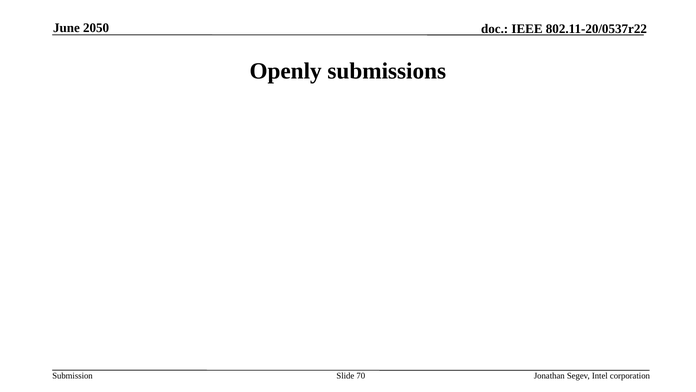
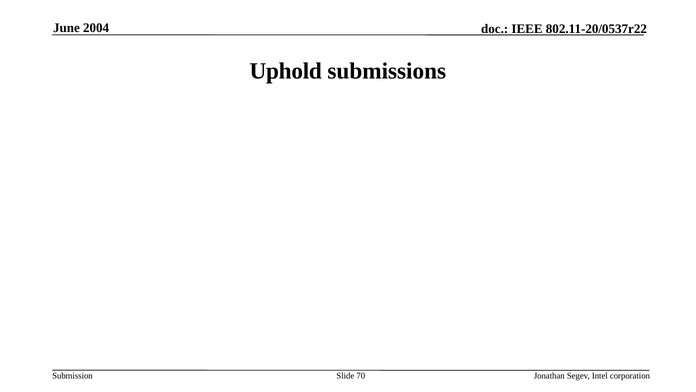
2050: 2050 -> 2004
Openly: Openly -> Uphold
